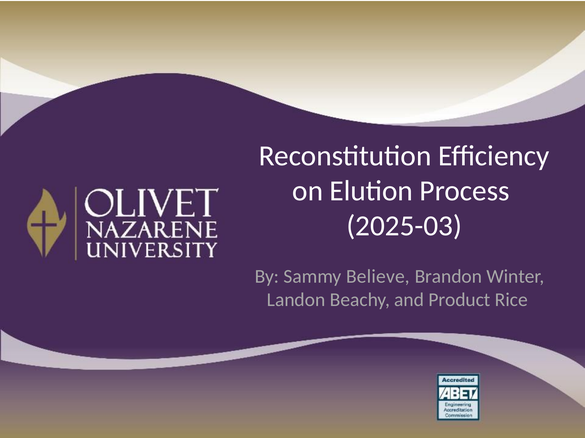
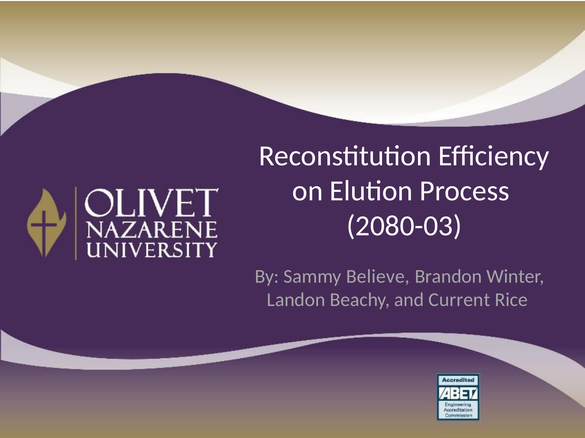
2025-03: 2025-03 -> 2080-03
Product: Product -> Current
